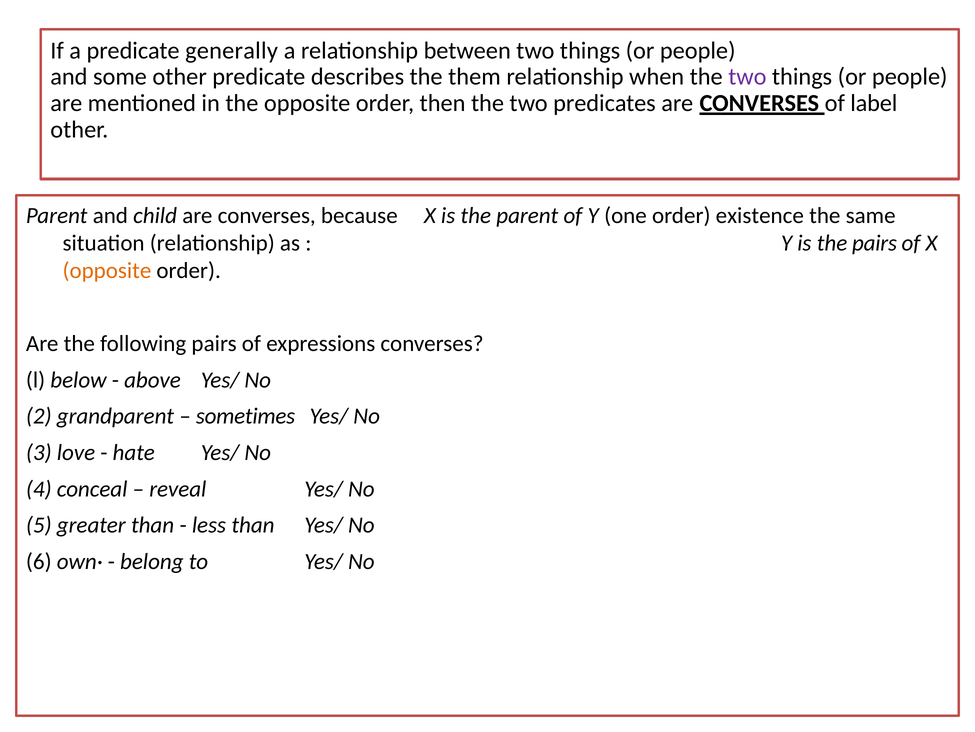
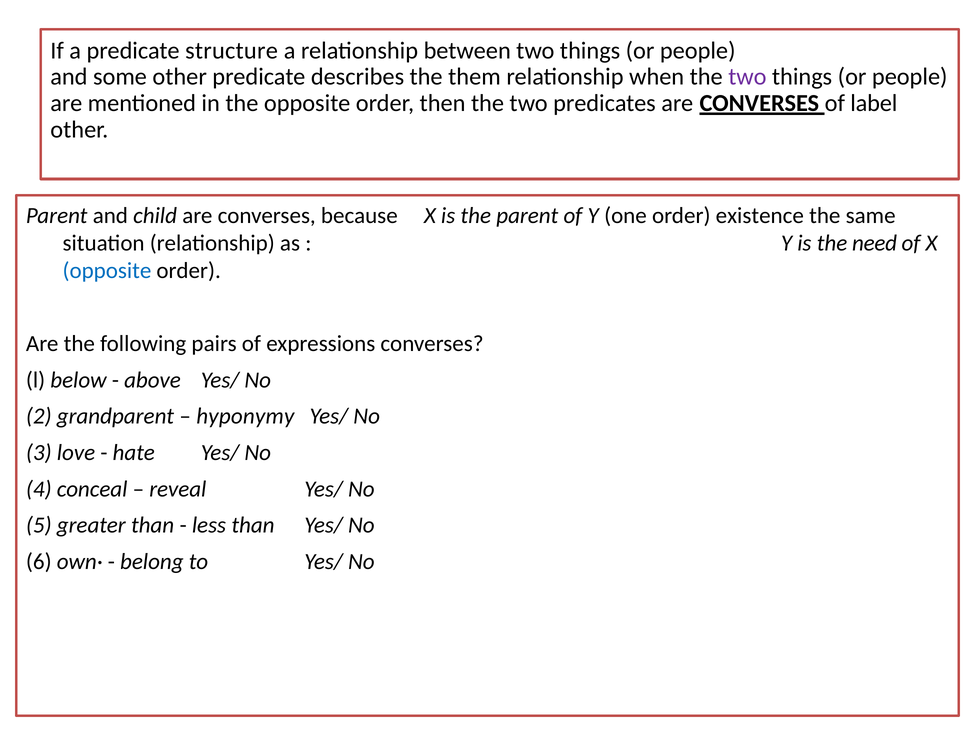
generally: generally -> structure
the pairs: pairs -> need
opposite at (107, 271) colour: orange -> blue
sometimes: sometimes -> hyponymy
